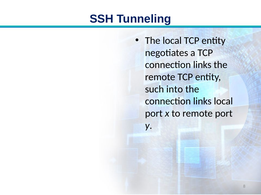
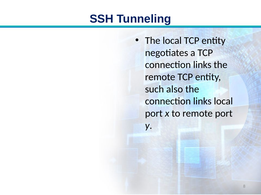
into: into -> also
